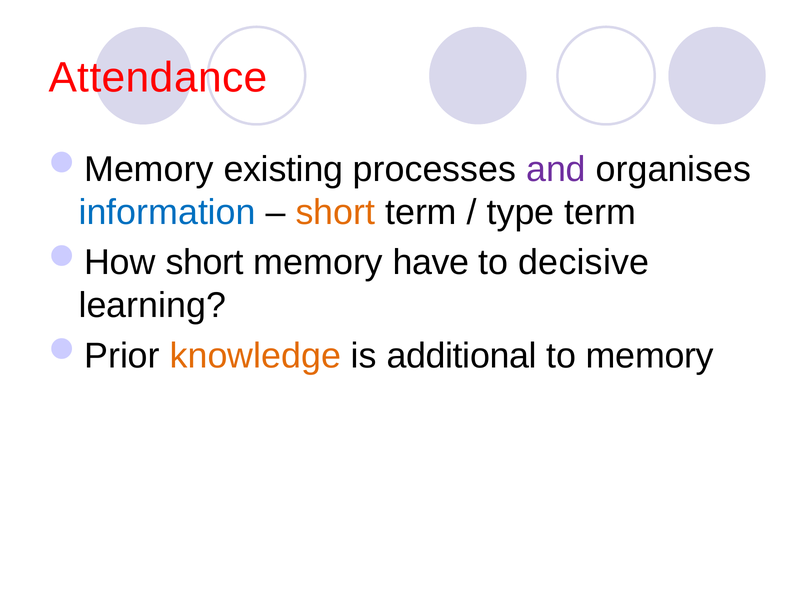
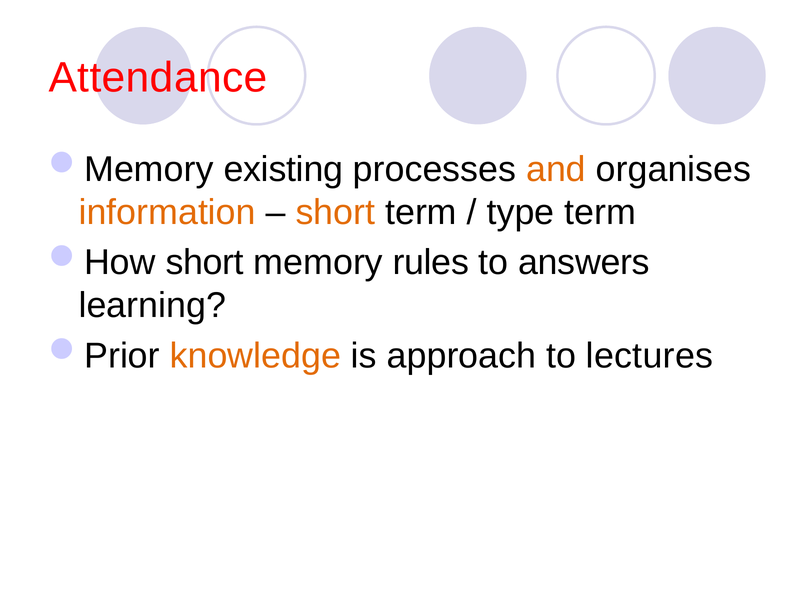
and colour: purple -> orange
information colour: blue -> orange
have: have -> rules
decisive: decisive -> answers
additional: additional -> approach
to memory: memory -> lectures
